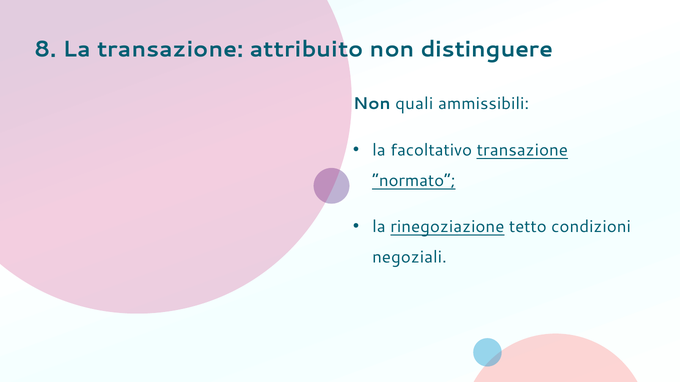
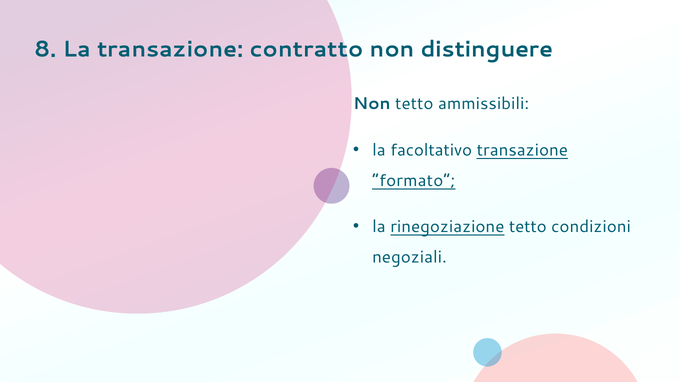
attribuito: attribuito -> contratto
Non quali: quali -> tetto
normato: normato -> formato
